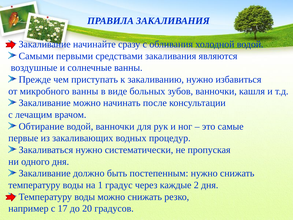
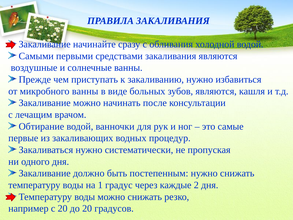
зубов ванночки: ванночки -> являются
с 17: 17 -> 20
